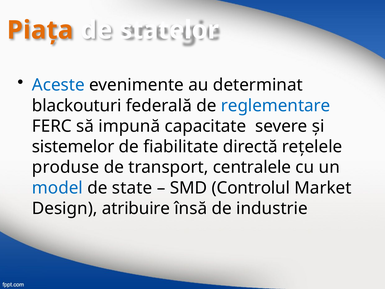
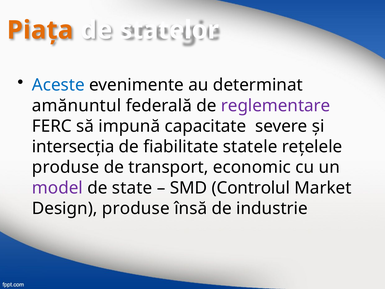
blackouturi: blackouturi -> amănuntul
reglementare colour: blue -> purple
sistemelor: sistemelor -> intersecţia
directă: directă -> statele
centralele: centralele -> economic
model colour: blue -> purple
Design atribuire: atribuire -> produse
